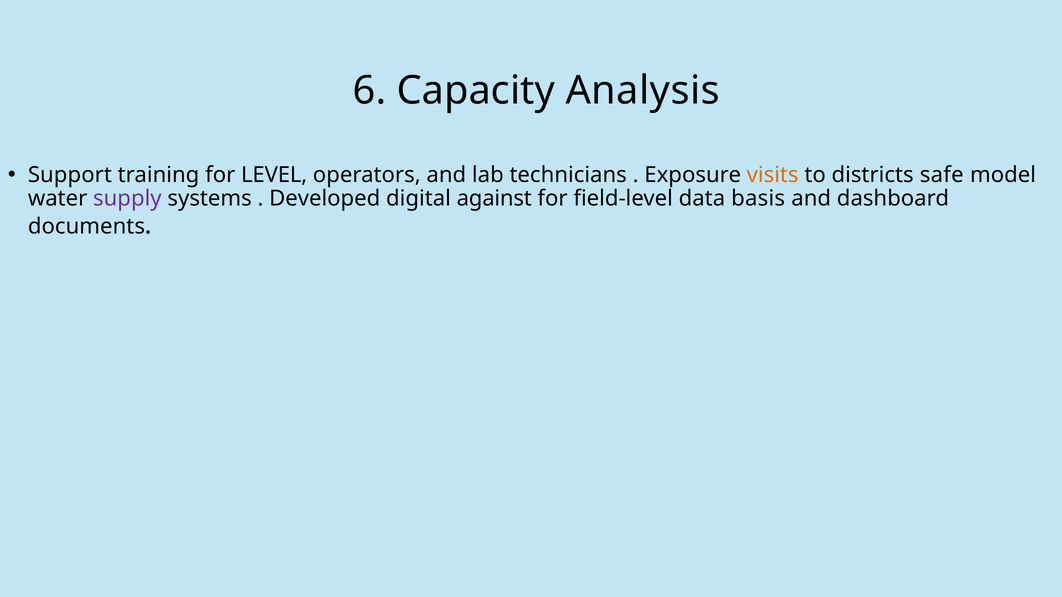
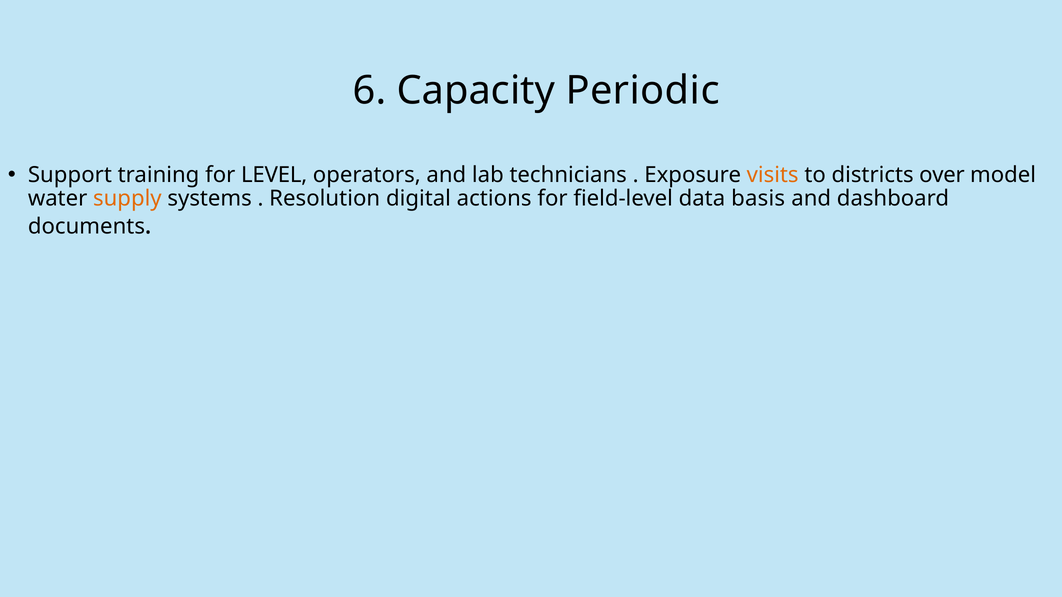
Analysis: Analysis -> Periodic
safe: safe -> over
supply colour: purple -> orange
Developed: Developed -> Resolution
against: against -> actions
